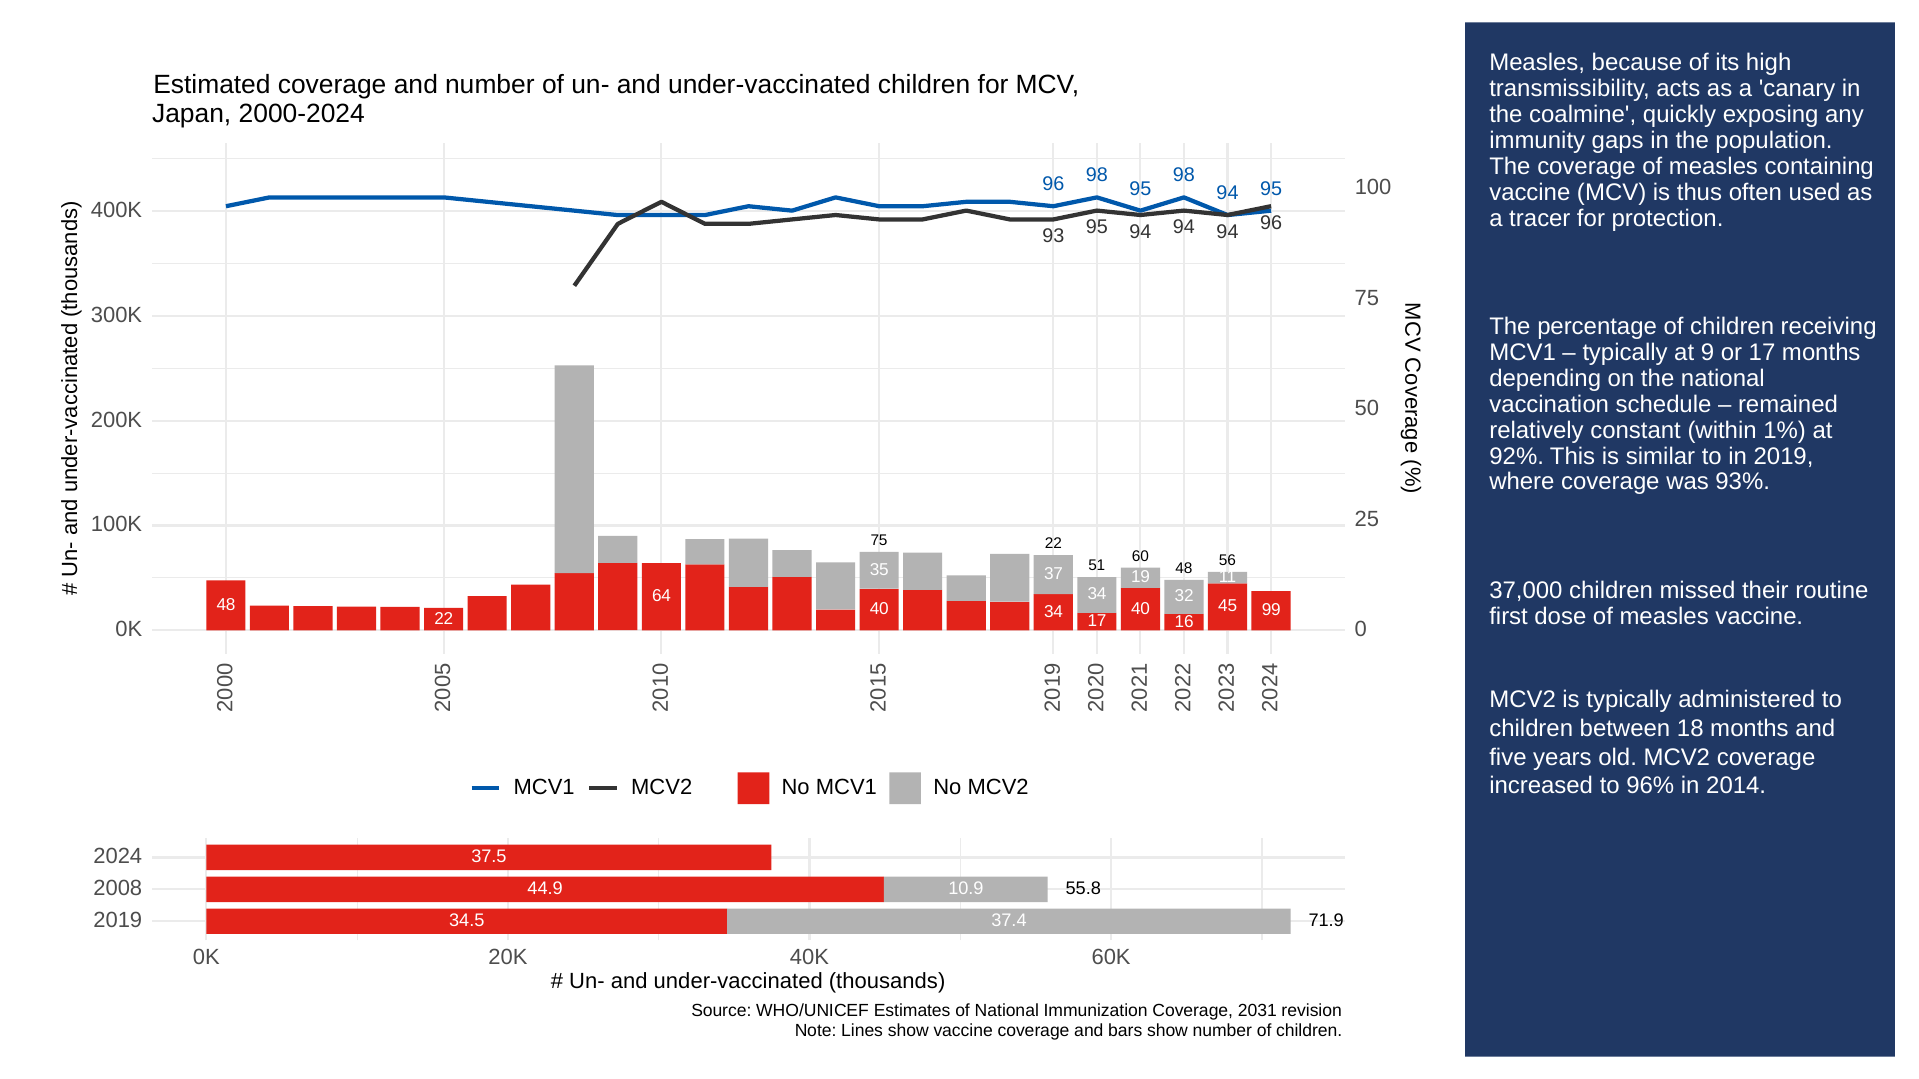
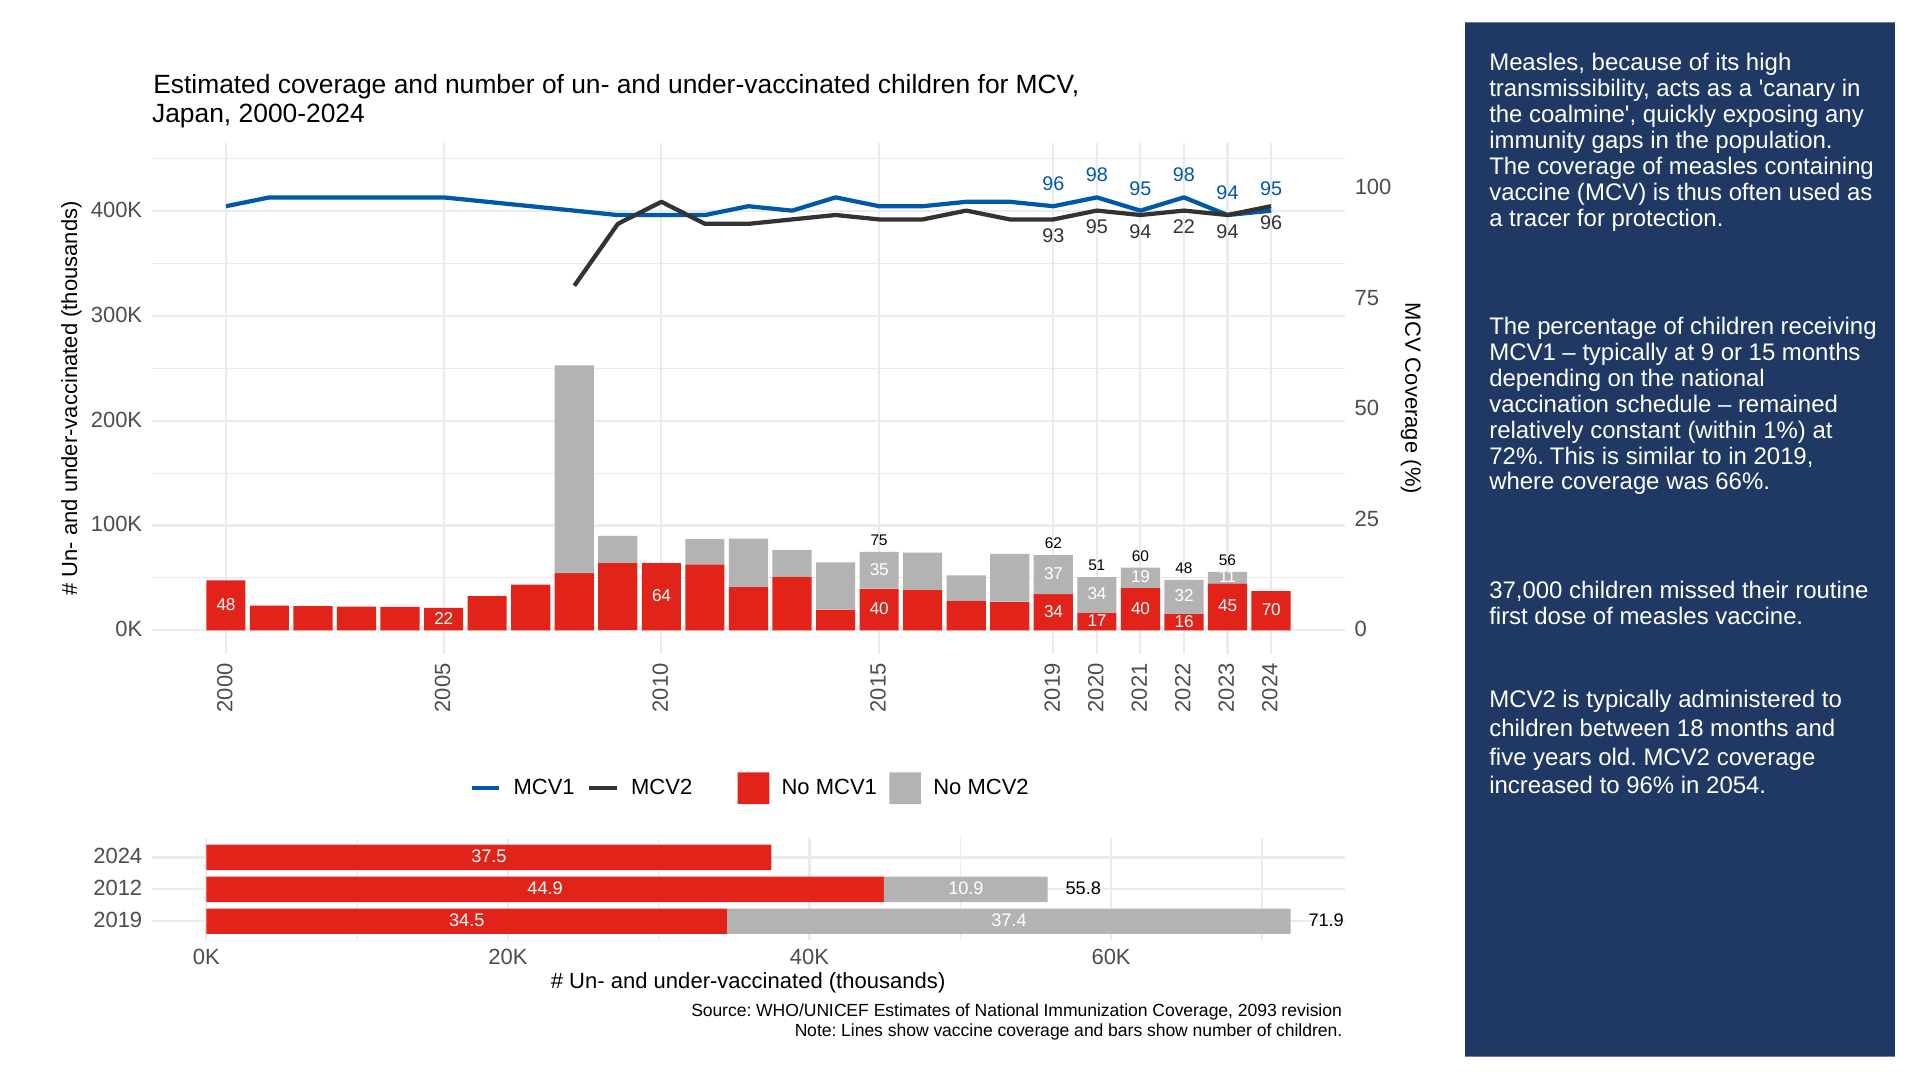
95 94 94: 94 -> 22
or 17: 17 -> 15
92%: 92% -> 72%
93%: 93% -> 66%
75 22: 22 -> 62
99: 99 -> 70
2014: 2014 -> 2054
2008: 2008 -> 2012
2031: 2031 -> 2093
